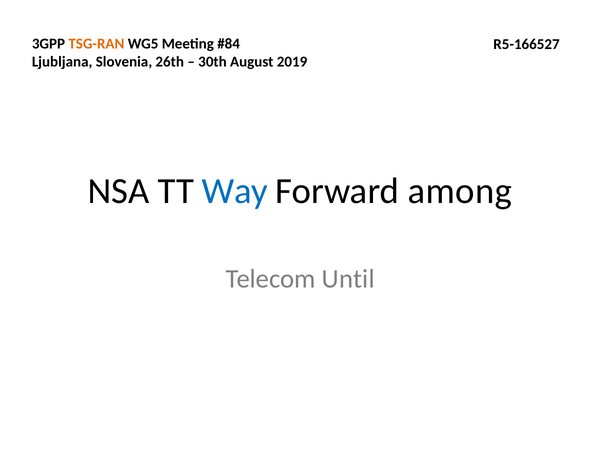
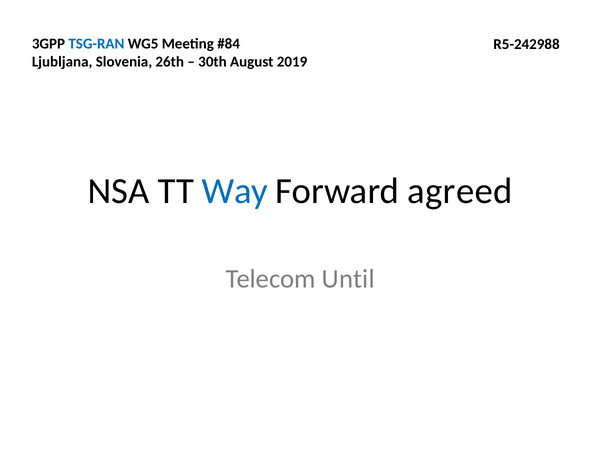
TSG-RAN colour: orange -> blue
R5-166527: R5-166527 -> R5-242988
among: among -> agreed
